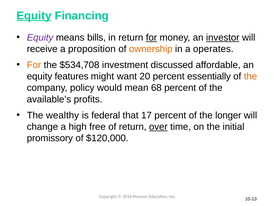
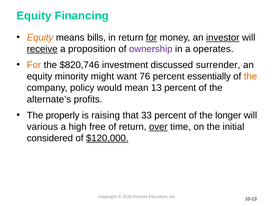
Equity at (34, 16) underline: present -> none
Equity at (40, 38) colour: purple -> orange
receive underline: none -> present
ownership colour: orange -> purple
$534,708: $534,708 -> $820,746
affordable: affordable -> surrender
features: features -> minority
20: 20 -> 76
68: 68 -> 13
available’s: available’s -> alternate’s
wealthy: wealthy -> properly
federal: federal -> raising
17: 17 -> 33
change: change -> various
promissory: promissory -> considered
$120,000 underline: none -> present
